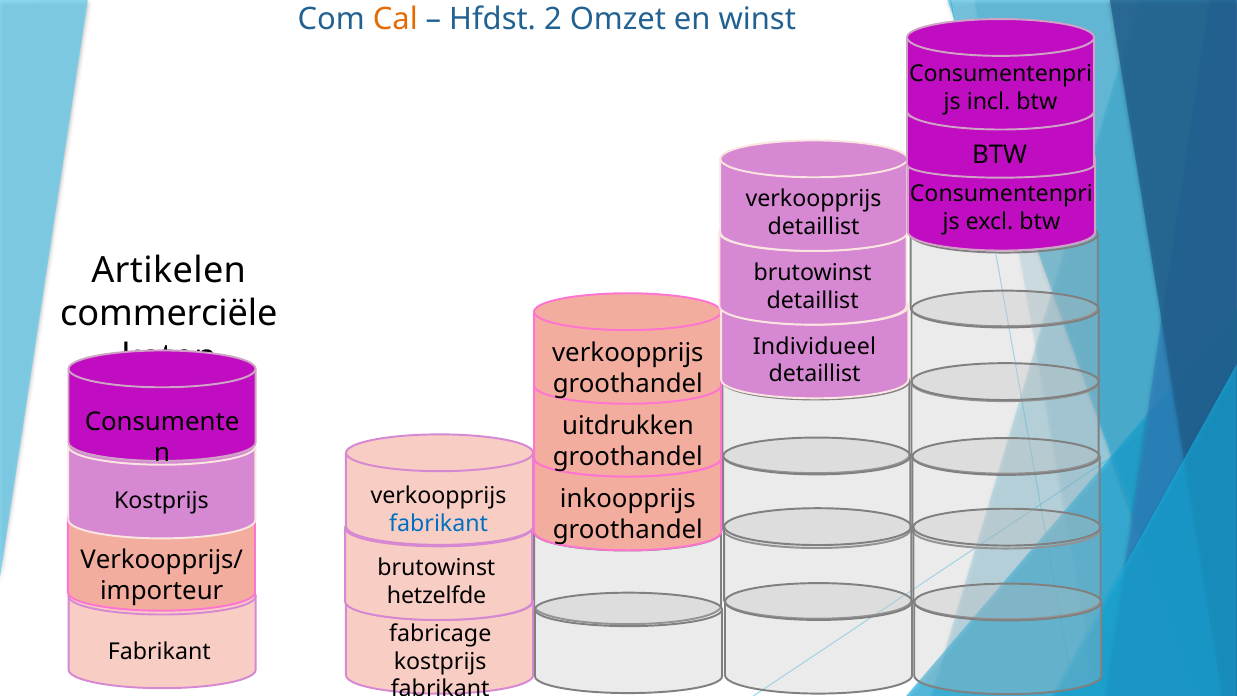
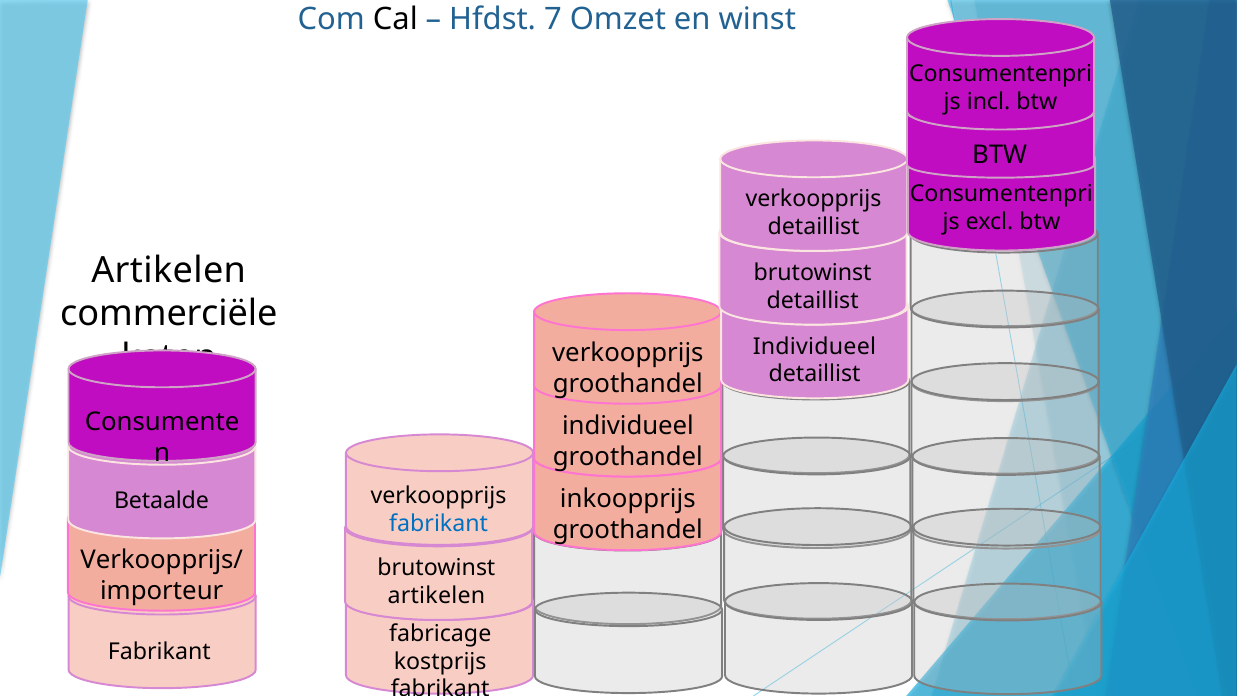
Cal colour: orange -> black
2: 2 -> 7
uitdrukken at (628, 426): uitdrukken -> individueel
Kostprijs at (161, 501): Kostprijs -> Betaalde
hetzelfde at (437, 596): hetzelfde -> artikelen
